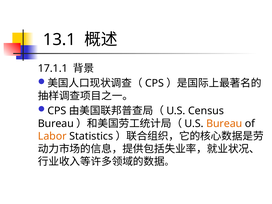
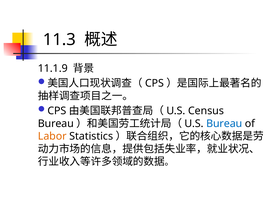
13.1: 13.1 -> 11.3
17.1.1: 17.1.1 -> 11.1.9
Bureau at (224, 124) colour: orange -> blue
